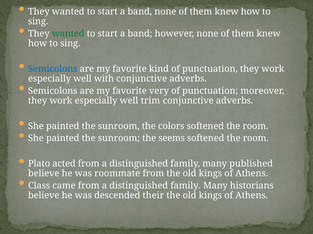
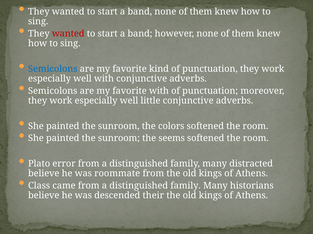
wanted at (68, 34) colour: green -> red
favorite very: very -> with
trim: trim -> little
acted: acted -> error
published: published -> distracted
